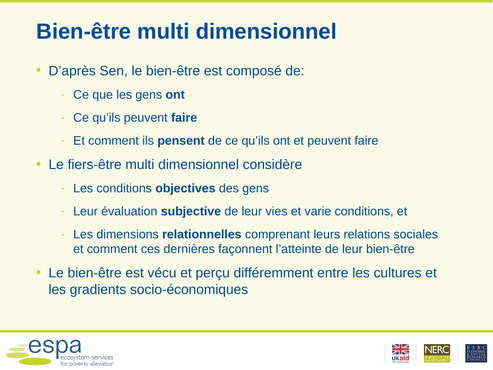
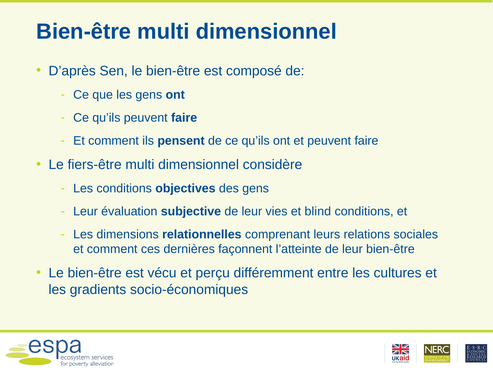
varie: varie -> blind
